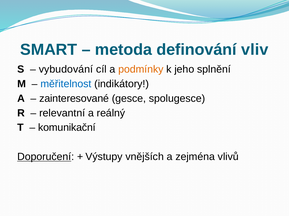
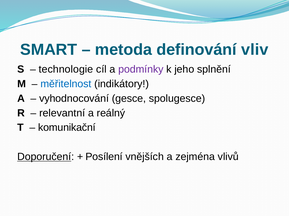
vybudování: vybudování -> technologie
podmínky colour: orange -> purple
zainteresované: zainteresované -> vyhodnocování
Výstupy: Výstupy -> Posílení
